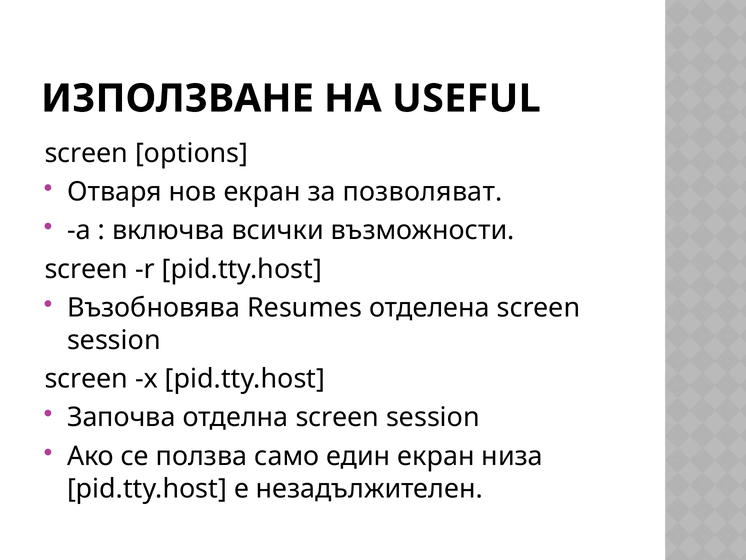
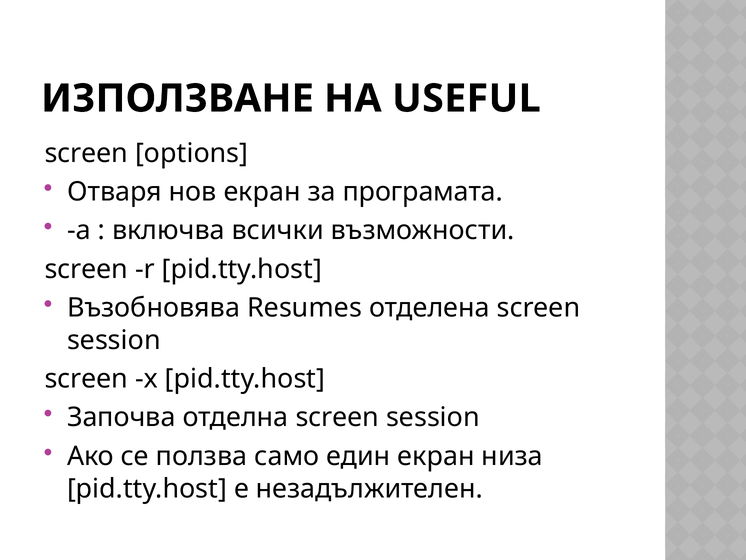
позволяват: позволяват -> програмата
